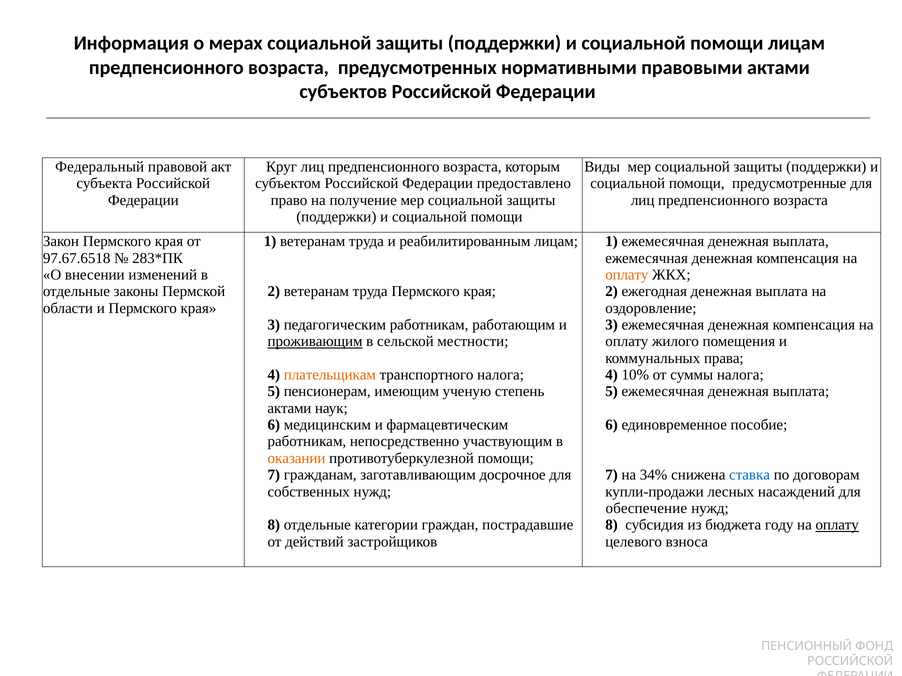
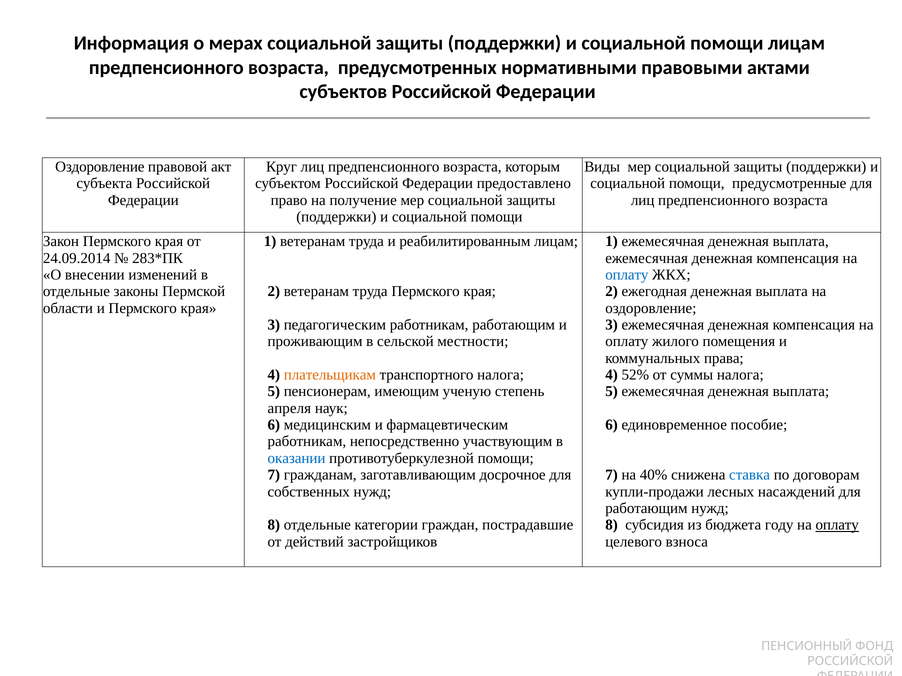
Федеральный at (100, 167): Федеральный -> Оздоровление
97.67.6518: 97.67.6518 -> 24.09.2014
оплату at (627, 275) colour: orange -> blue
проживающим underline: present -> none
10%: 10% -> 52%
актами at (289, 408): актами -> апреля
оказании colour: orange -> blue
34%: 34% -> 40%
обеспечение at (646, 509): обеспечение -> работающим
